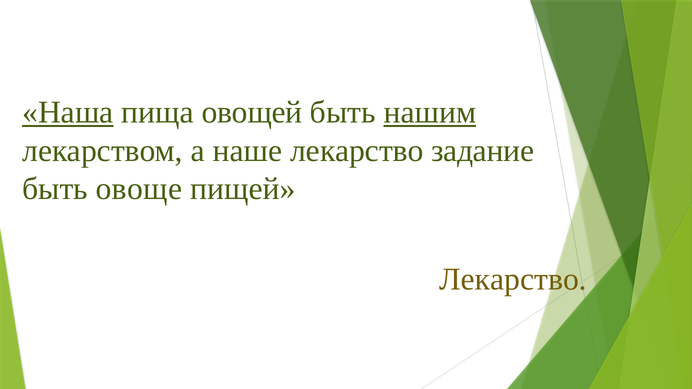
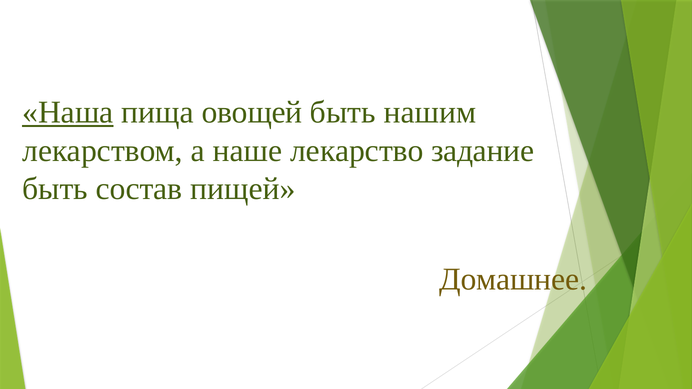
нашим underline: present -> none
овоще: овоще -> состав
Лекарство at (513, 279): Лекарство -> Домашнее
